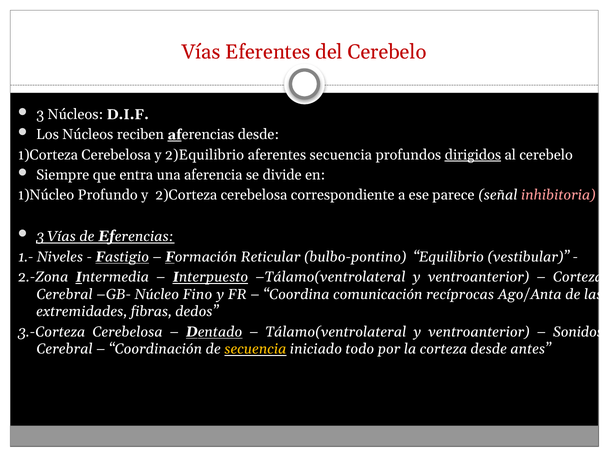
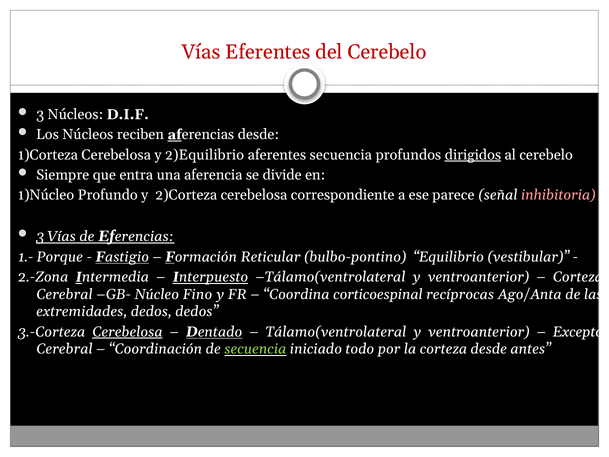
Niveles: Niveles -> Porque
comunicación: comunicación -> corticoespinal
extremidades fibras: fibras -> dedos
Cerebelosa at (127, 332) underline: none -> present
Sonidos: Sonidos -> Excepto
secuencia at (255, 349) colour: yellow -> light green
